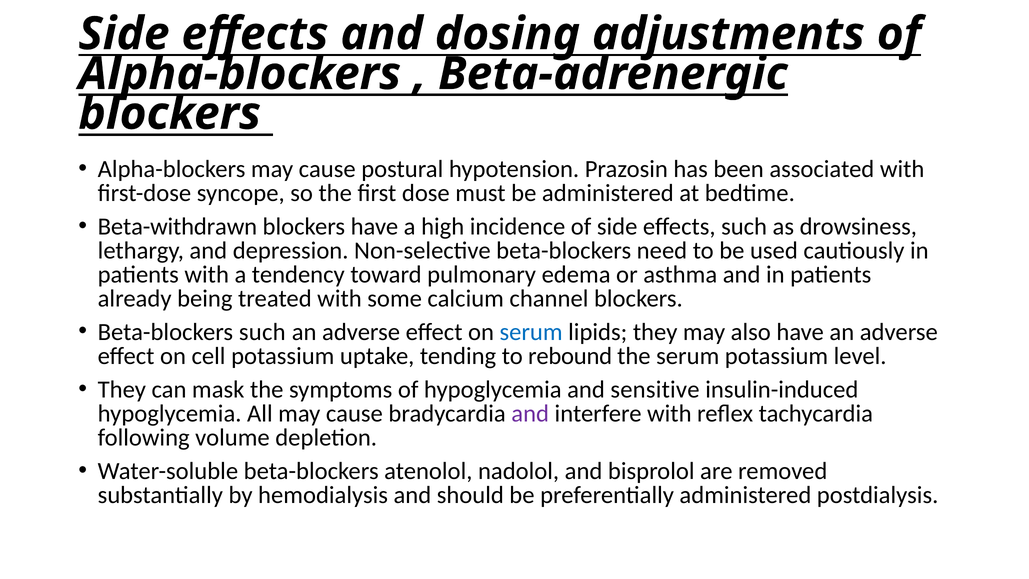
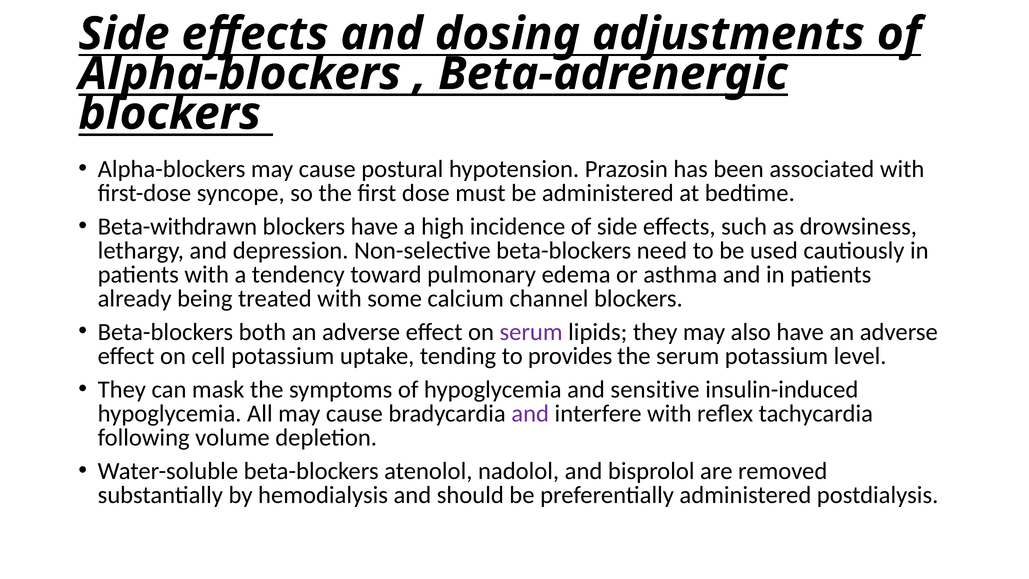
Beta-blockers such: such -> both
serum at (531, 332) colour: blue -> purple
rebound: rebound -> provides
